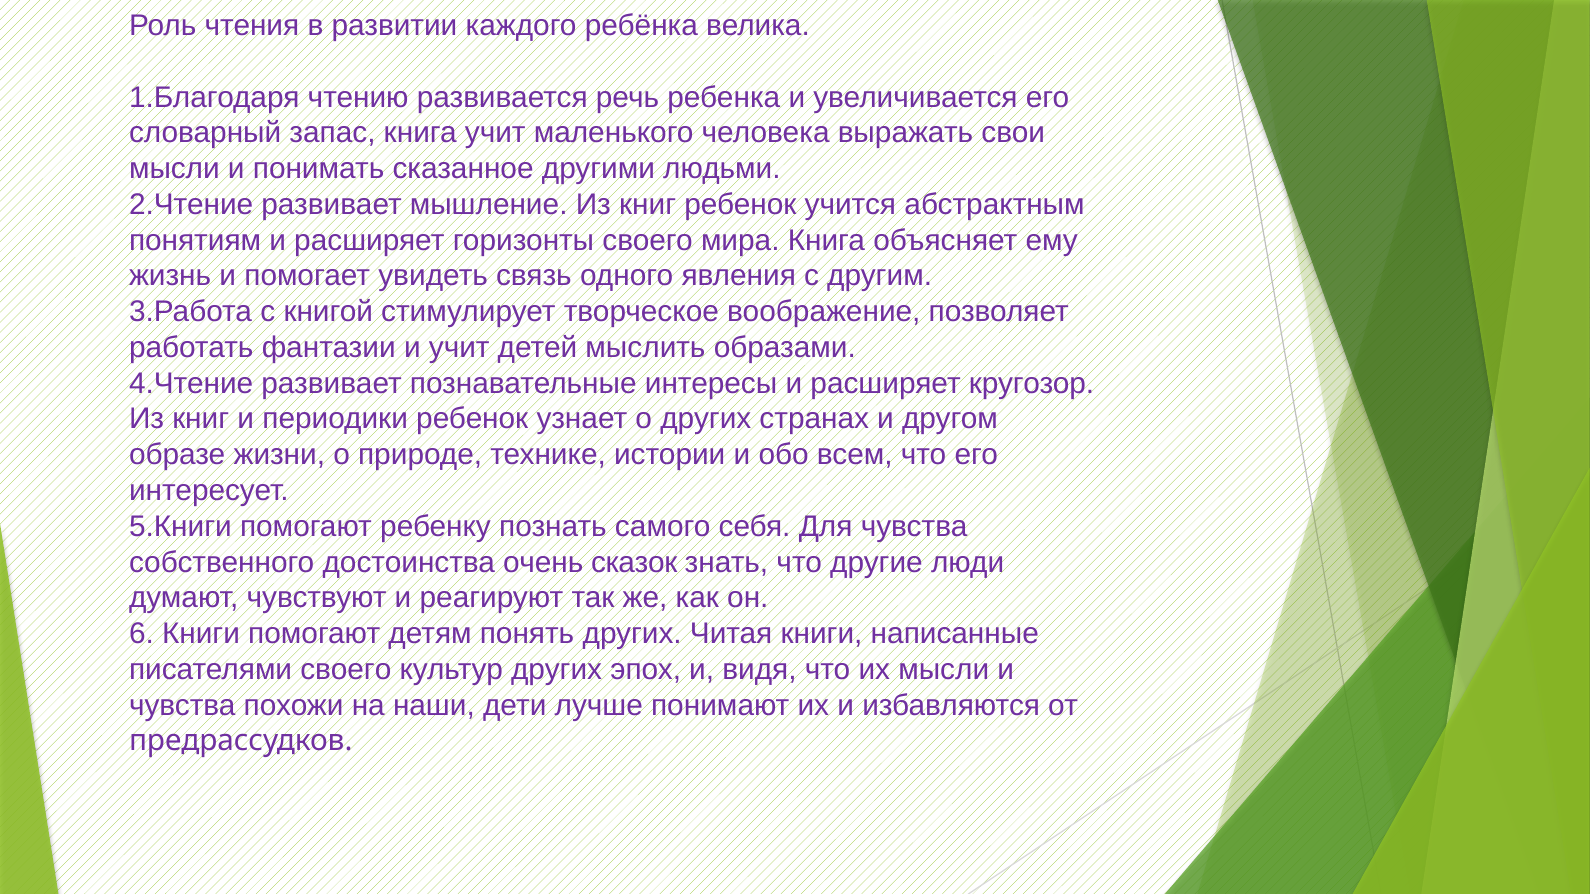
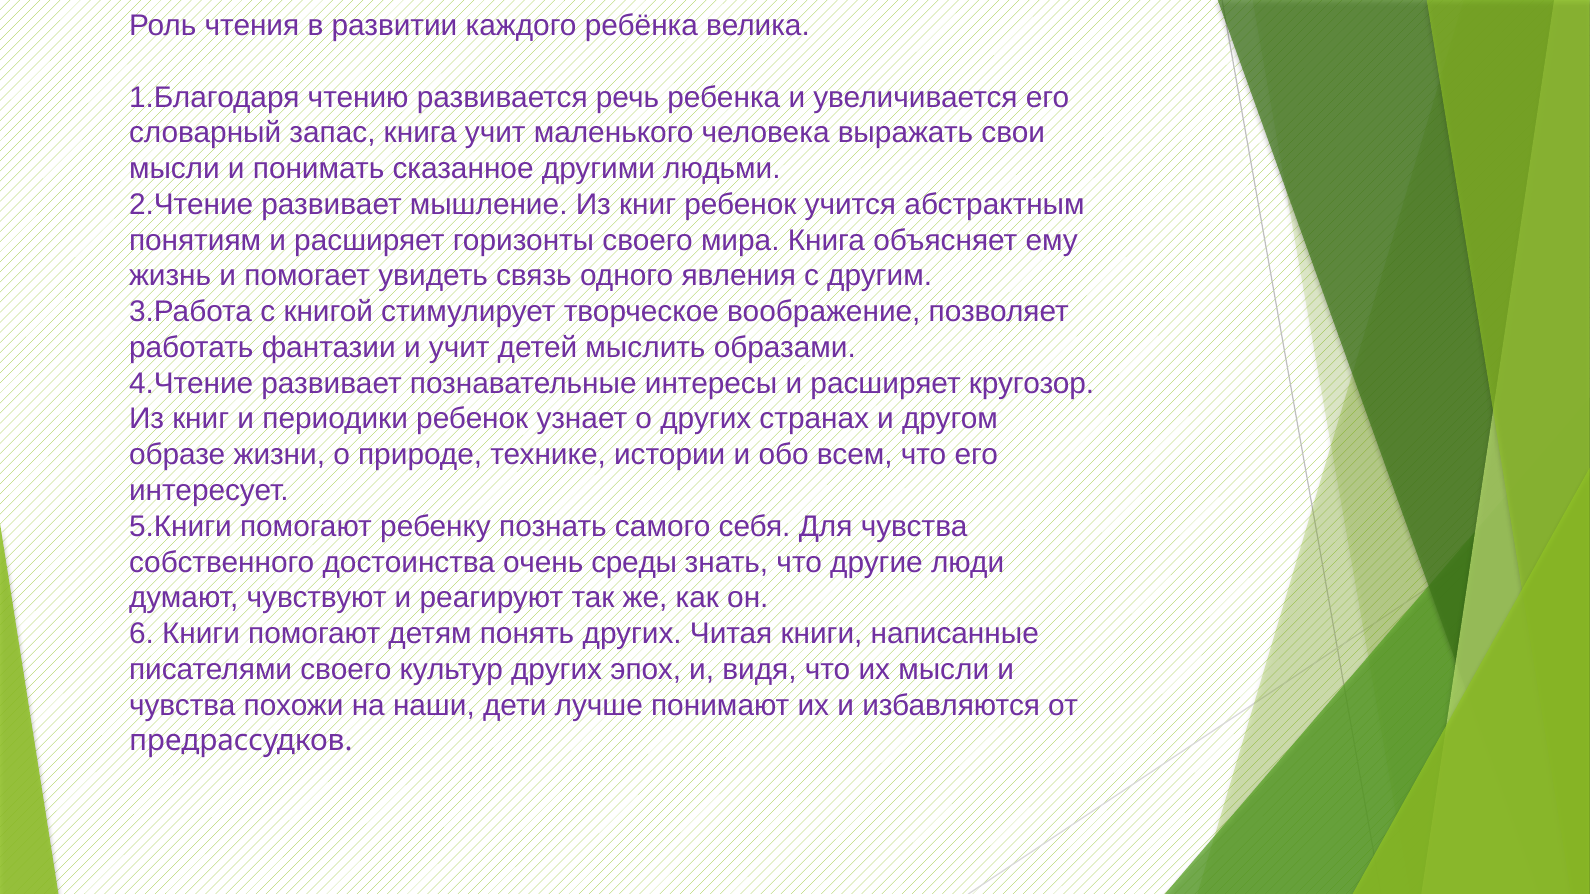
сказок: сказок -> среды
